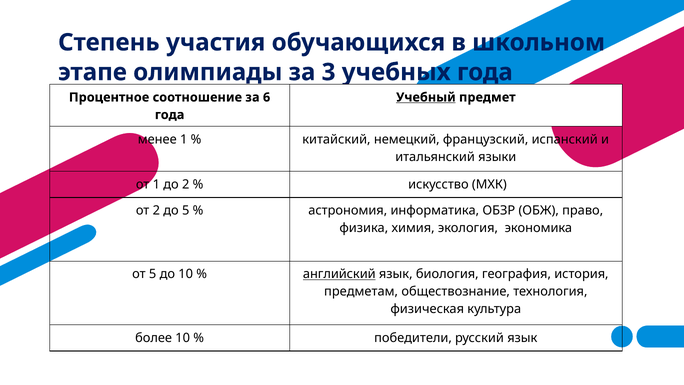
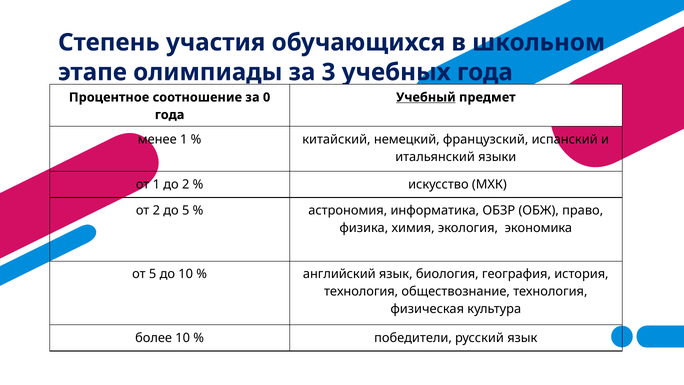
6: 6 -> 0
английский underline: present -> none
предметам at (361, 291): предметам -> технология
